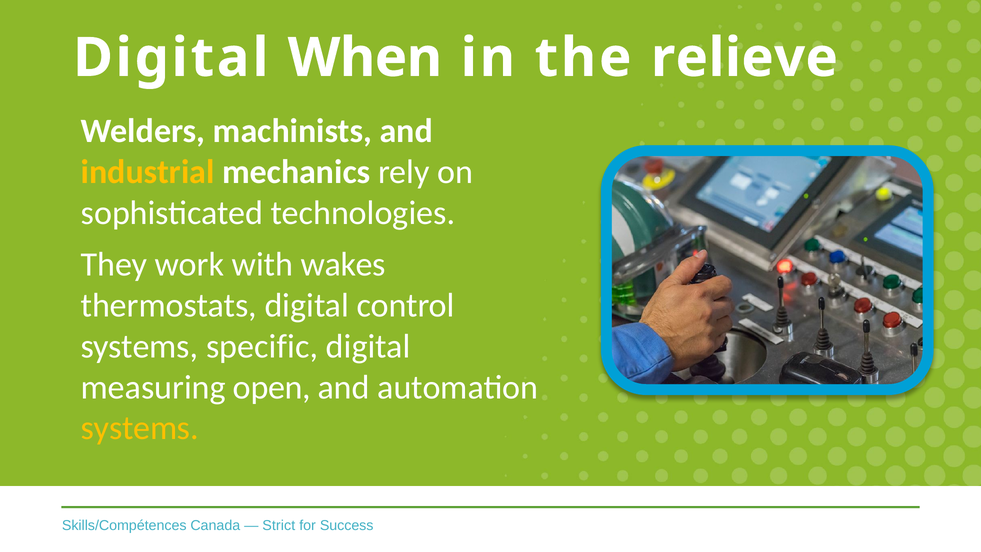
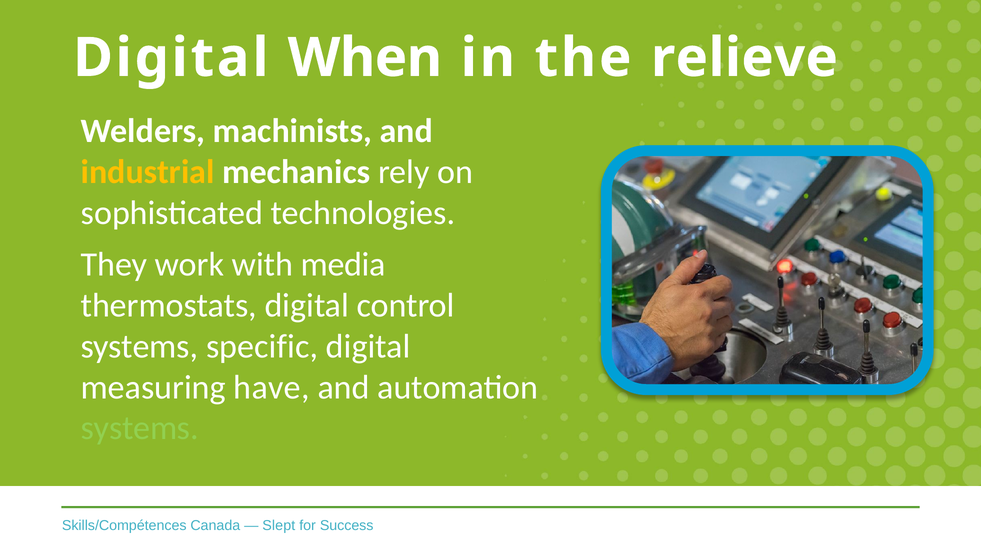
wakes: wakes -> media
open: open -> have
systems at (140, 428) colour: yellow -> light green
Strict: Strict -> Slept
